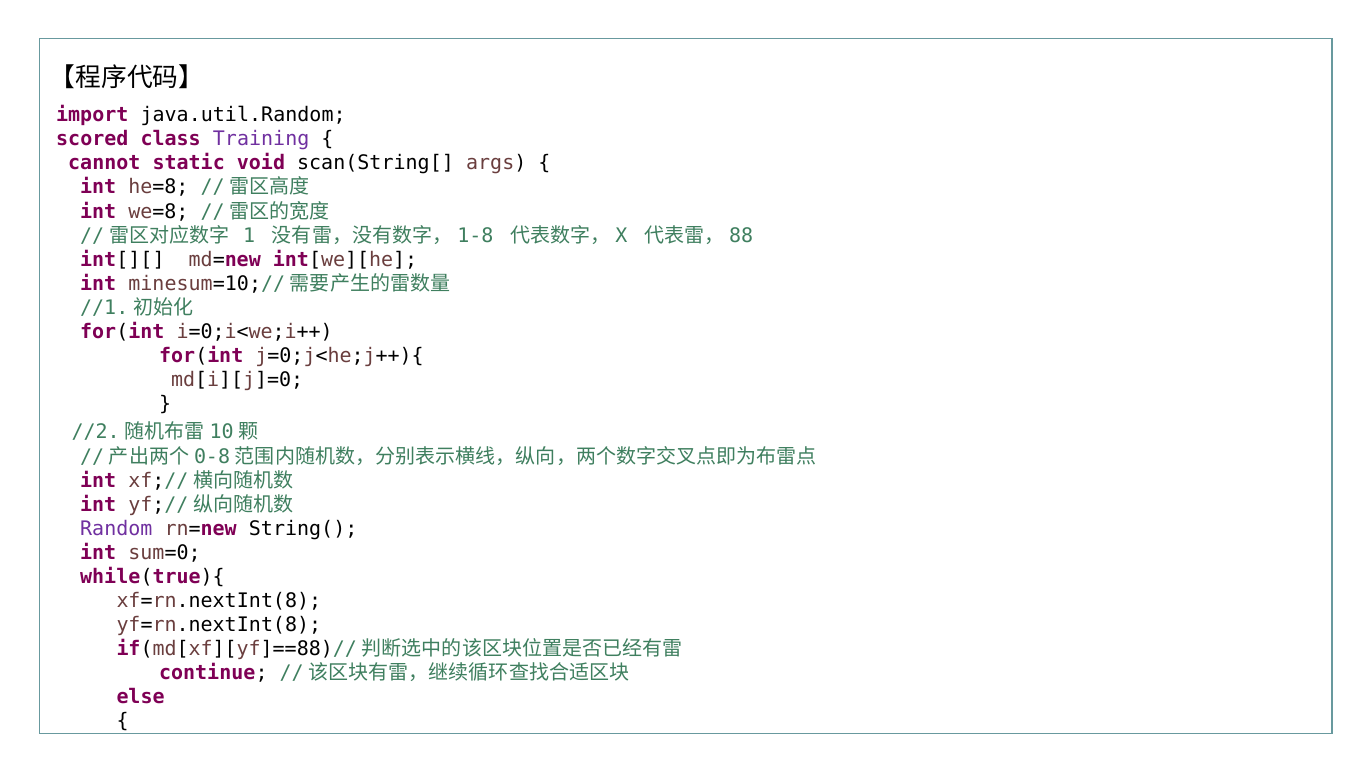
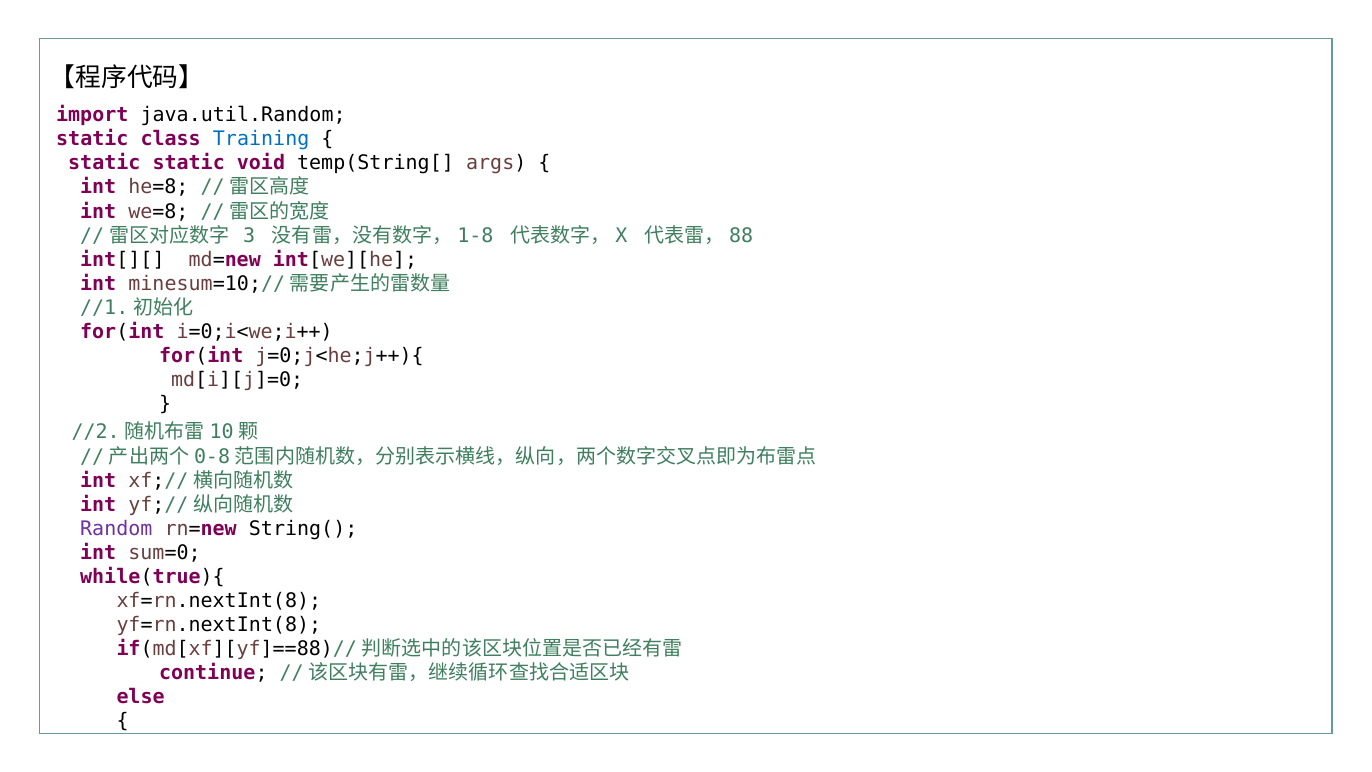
scored at (92, 139): scored -> static
Training colour: purple -> blue
cannot at (104, 163): cannot -> static
scan(String[: scan(String[ -> temp(String[
1: 1 -> 3
